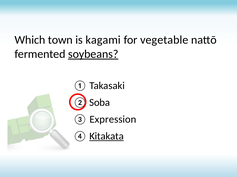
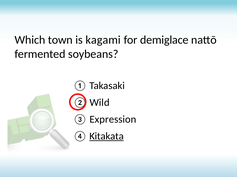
vegetable: vegetable -> demiglace
soybeans underline: present -> none
Soba: Soba -> Wild
